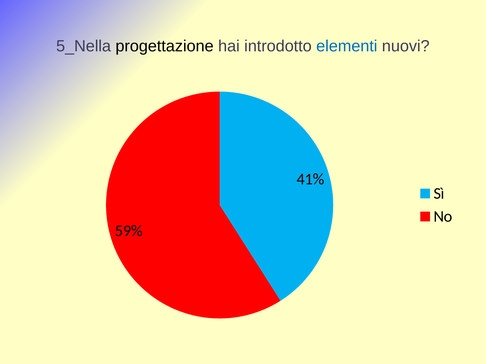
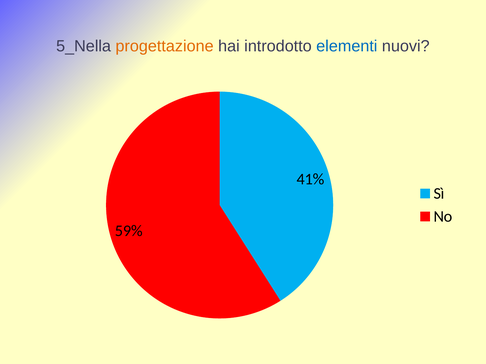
progettazione colour: black -> orange
